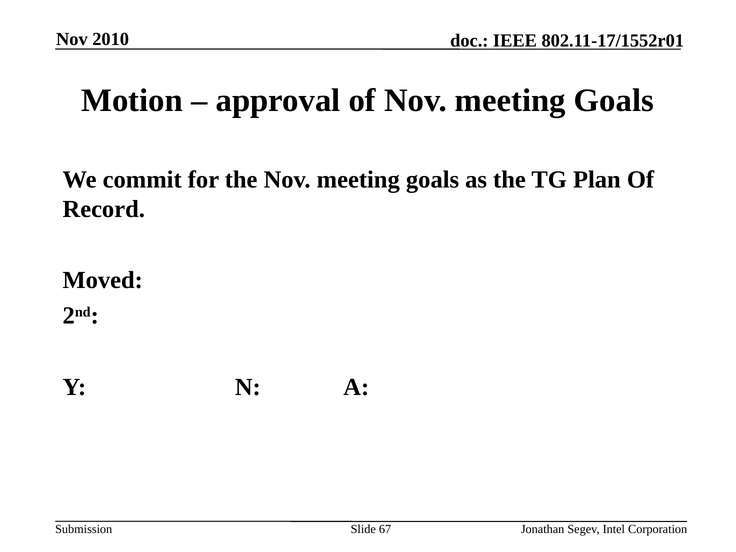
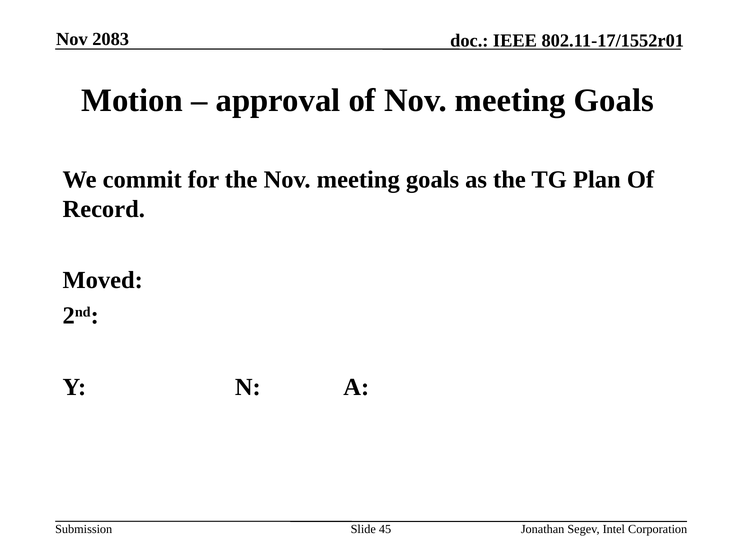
2010: 2010 -> 2083
67: 67 -> 45
